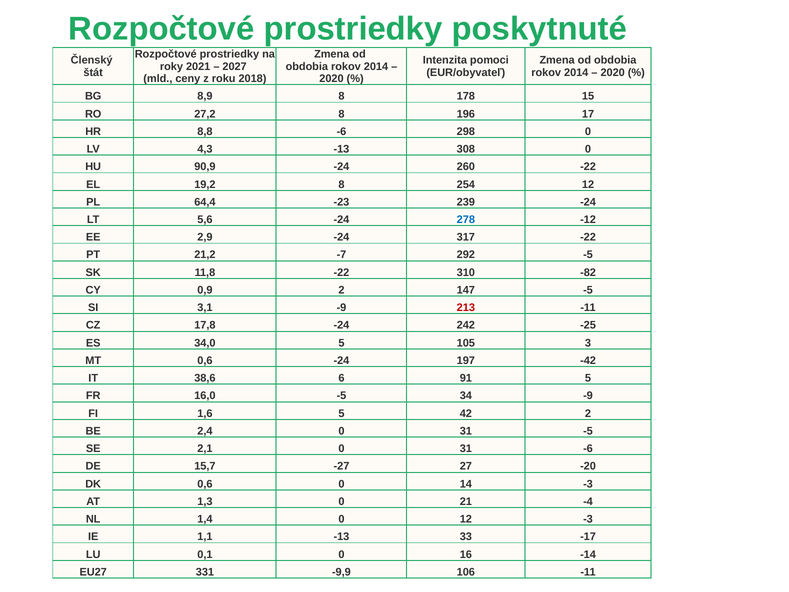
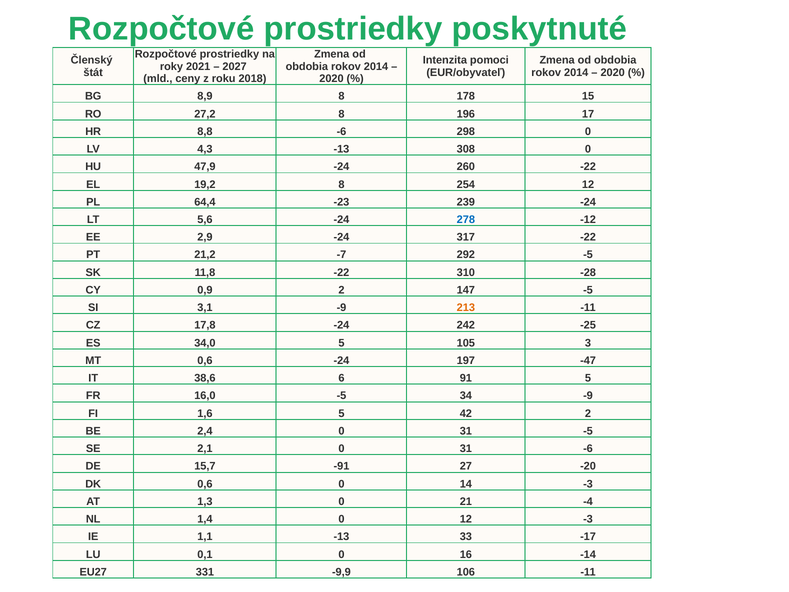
90,9: 90,9 -> 47,9
-82: -82 -> -28
213 colour: red -> orange
-42: -42 -> -47
-27: -27 -> -91
